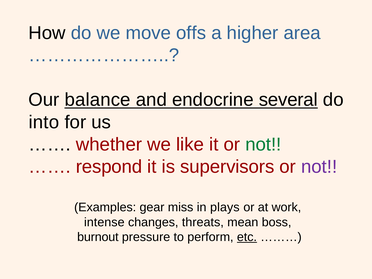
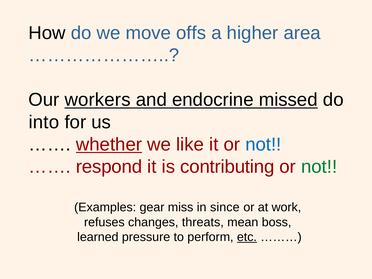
balance: balance -> workers
several: several -> missed
whether underline: none -> present
not at (263, 144) colour: green -> blue
supervisors: supervisors -> contributing
not at (319, 167) colour: purple -> green
plays: plays -> since
intense: intense -> refuses
burnout: burnout -> learned
